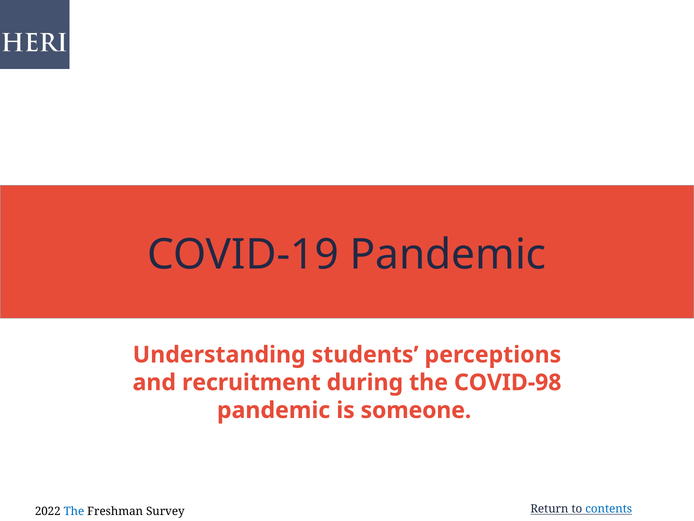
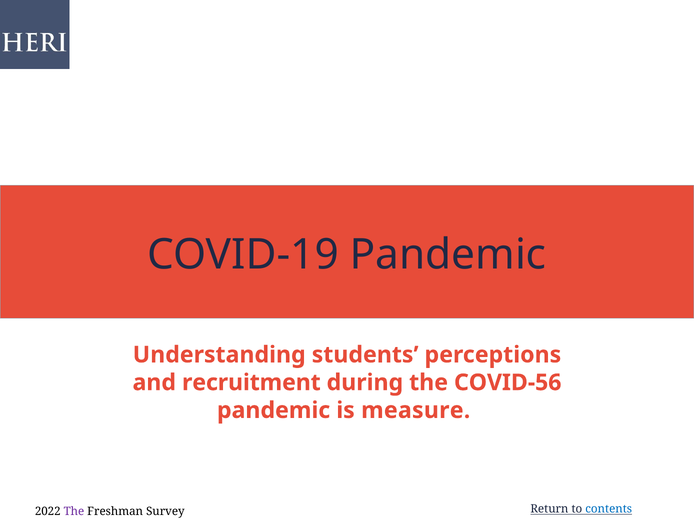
COVID-98: COVID-98 -> COVID-56
someone: someone -> measure
The at (74, 511) colour: blue -> purple
